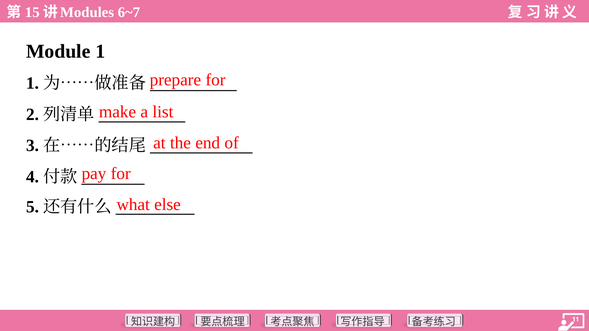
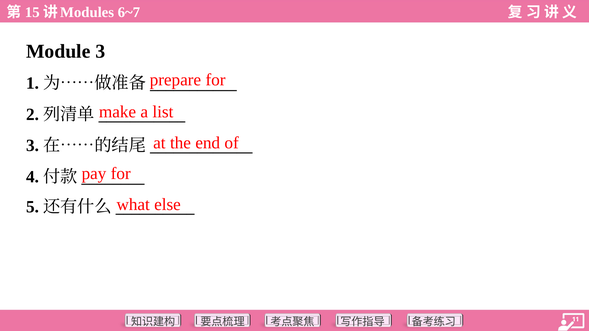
1: 1 -> 3
